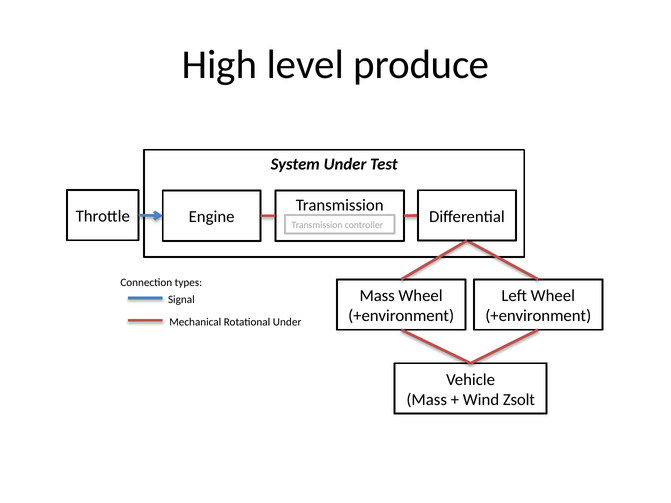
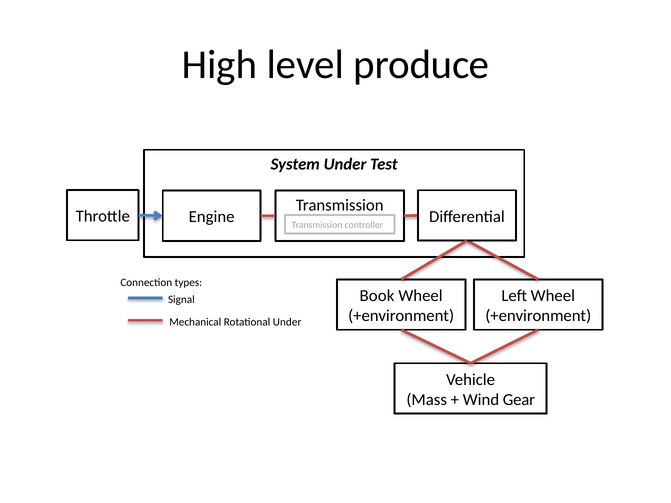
Mass at (377, 296): Mass -> Book
Zsolt: Zsolt -> Gear
